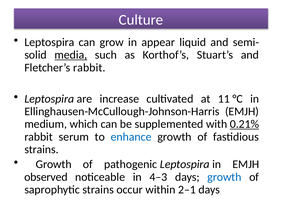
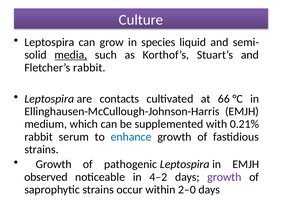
appear: appear -> species
increase: increase -> contacts
11: 11 -> 66
0.21% underline: present -> none
4–3: 4–3 -> 4–2
growth at (224, 177) colour: blue -> purple
2–1: 2–1 -> 2–0
